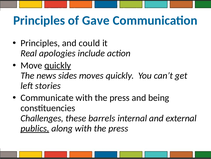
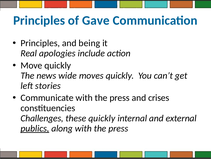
could: could -> being
quickly at (58, 65) underline: present -> none
sides: sides -> wide
being: being -> crises
these barrels: barrels -> quickly
